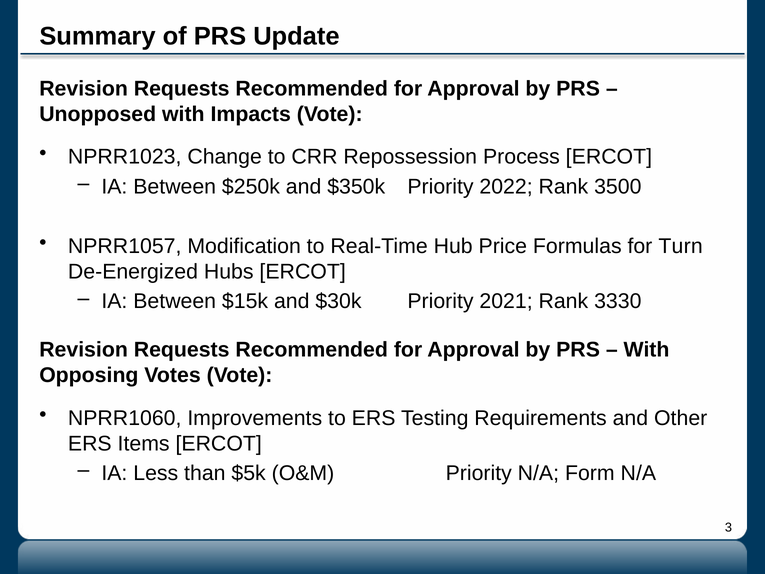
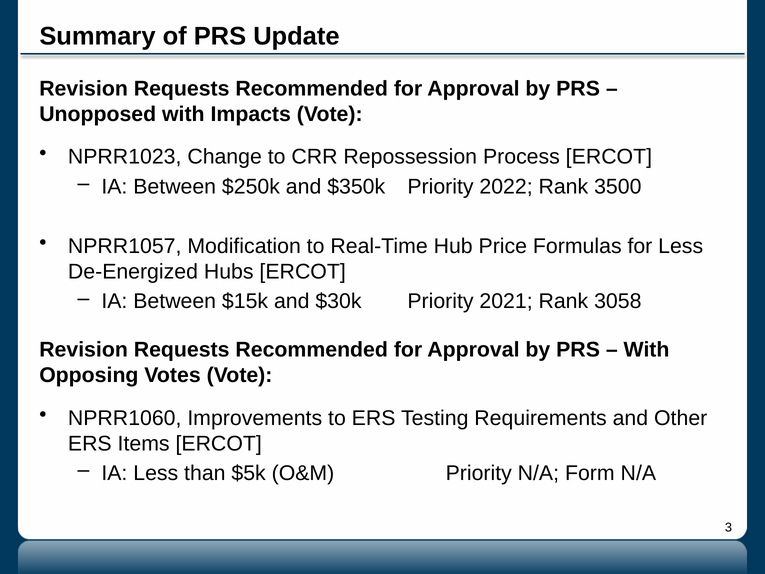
for Turn: Turn -> Less
3330: 3330 -> 3058
